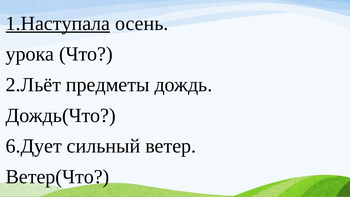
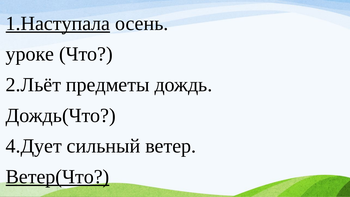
урока: урока -> уроке
6.Дует: 6.Дует -> 4.Дует
Ветер(Что underline: none -> present
